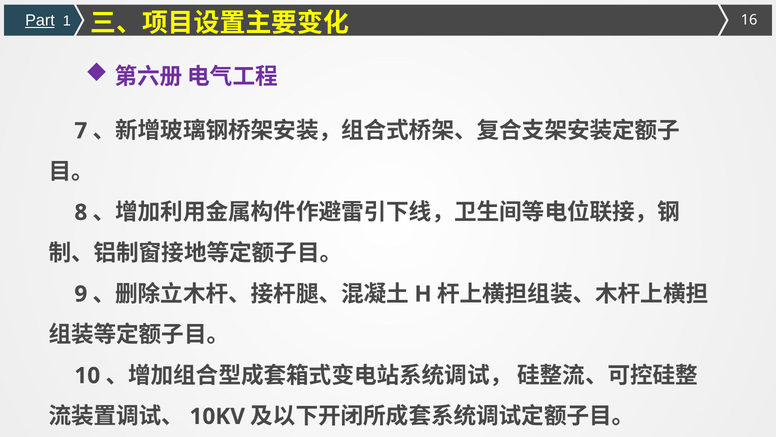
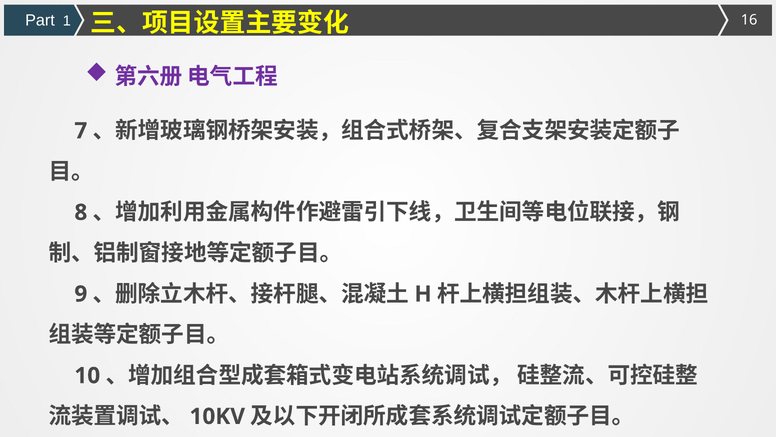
Part underline: present -> none
